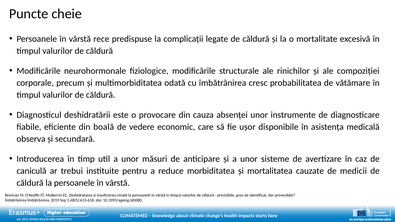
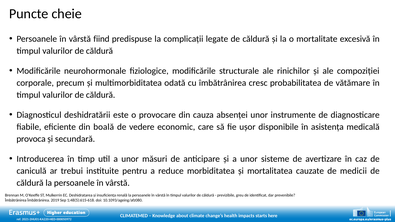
rece: rece -> fiind
observa: observa -> provoca
